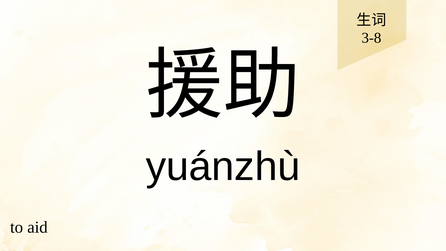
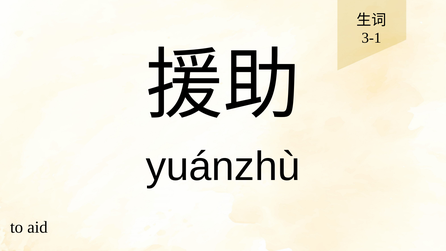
3-8: 3-8 -> 3-1
